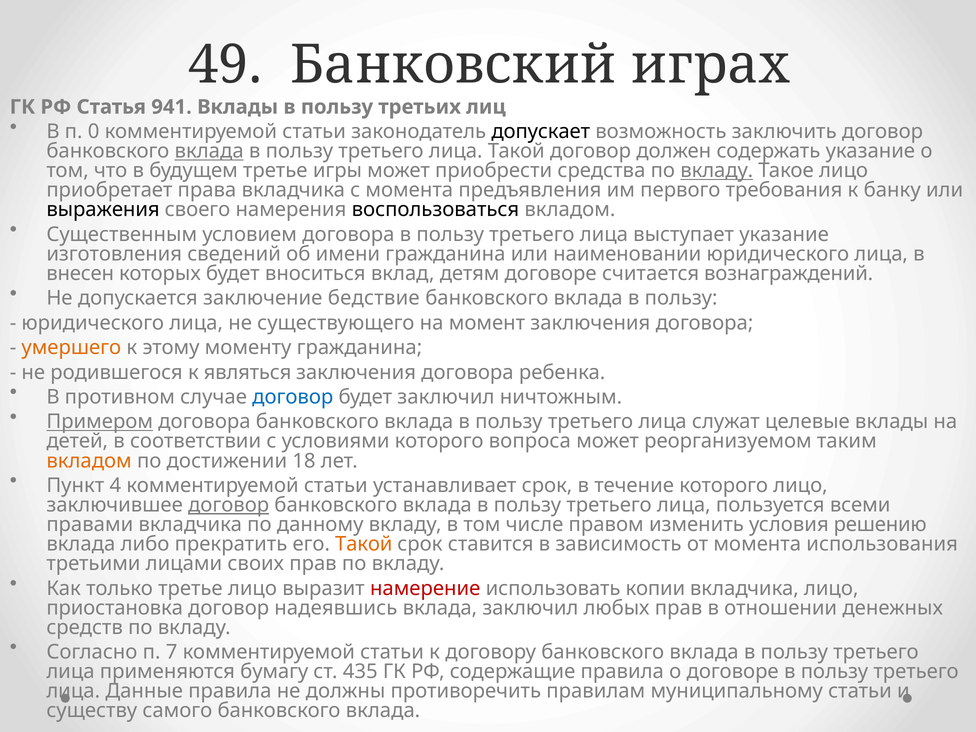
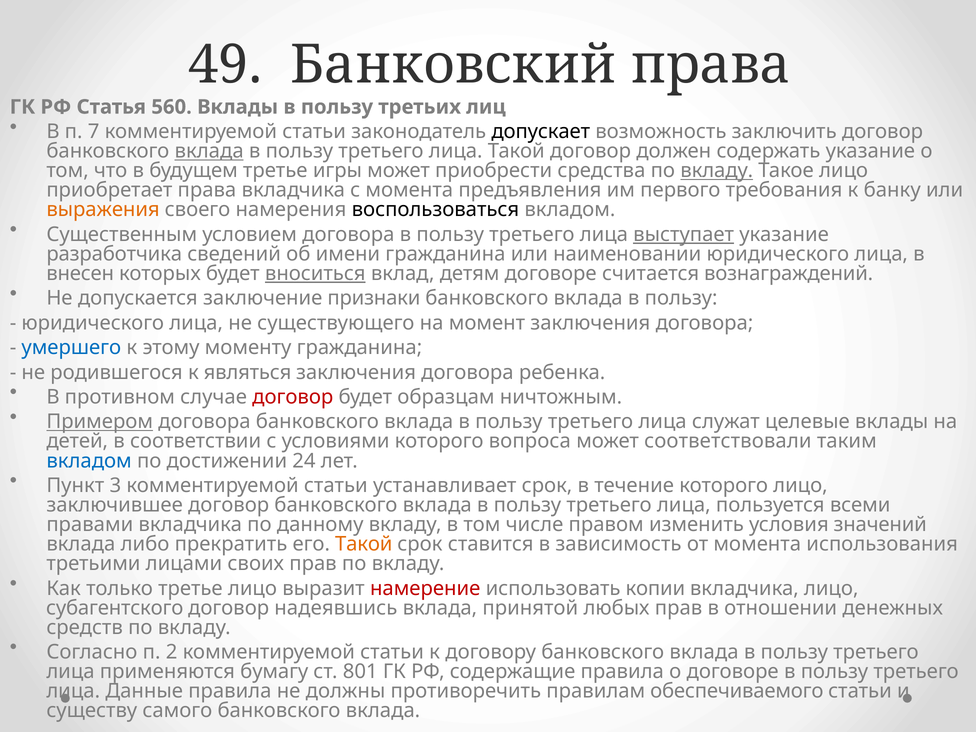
Банковский играх: играх -> права
941: 941 -> 560
0: 0 -> 7
выражения colour: black -> orange
выступает underline: none -> present
изготовления: изготовления -> разработчика
вноситься underline: none -> present
бедствие: бедствие -> признаки
умершего colour: orange -> blue
договор at (293, 397) colour: blue -> red
будет заключил: заключил -> образцам
реорганизуемом: реорганизуемом -> соответствовали
вкладом at (89, 461) colour: orange -> blue
18: 18 -> 24
4: 4 -> 3
договор at (229, 505) underline: present -> none
решению: решению -> значений
приостановка: приостановка -> субагентского
вклада заключил: заключил -> принятой
7: 7 -> 2
435: 435 -> 801
муниципальному: муниципальному -> обеспечиваемого
